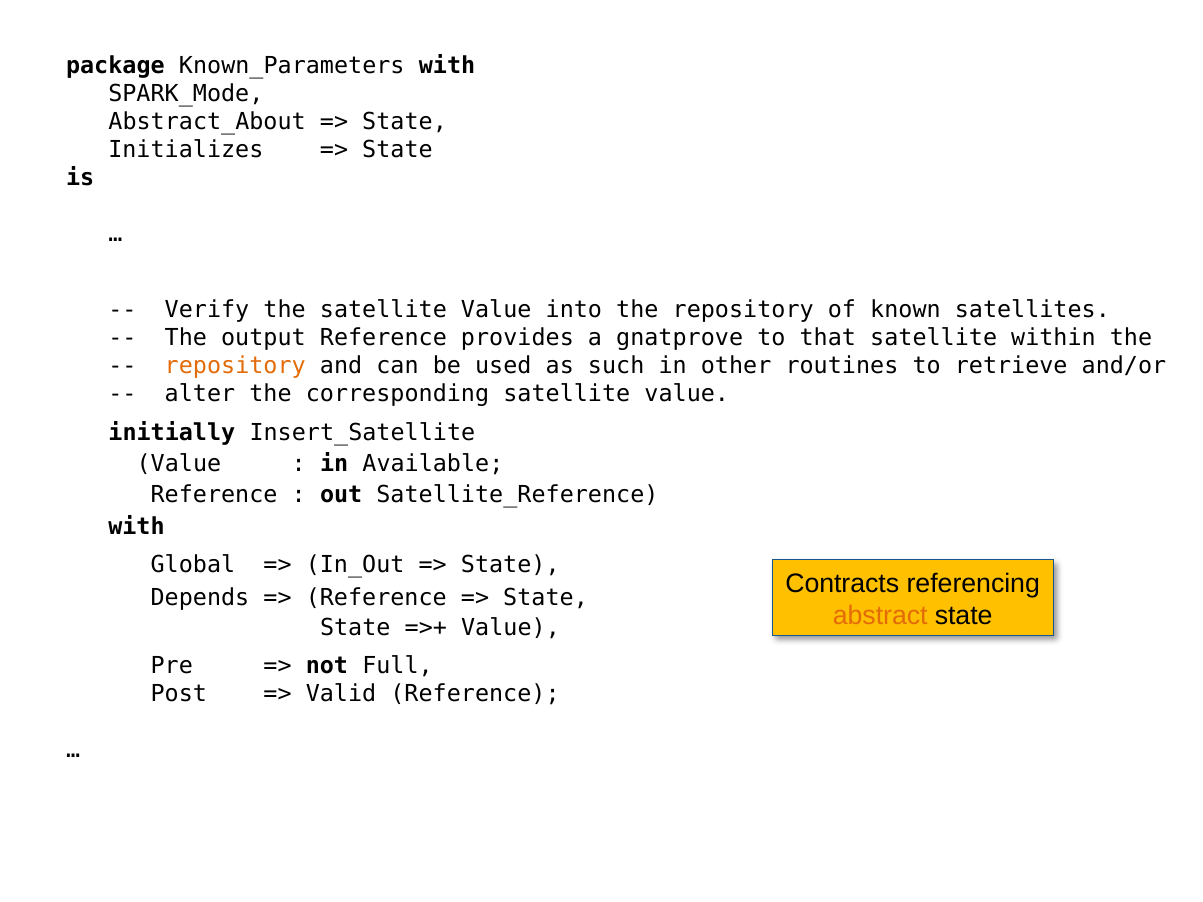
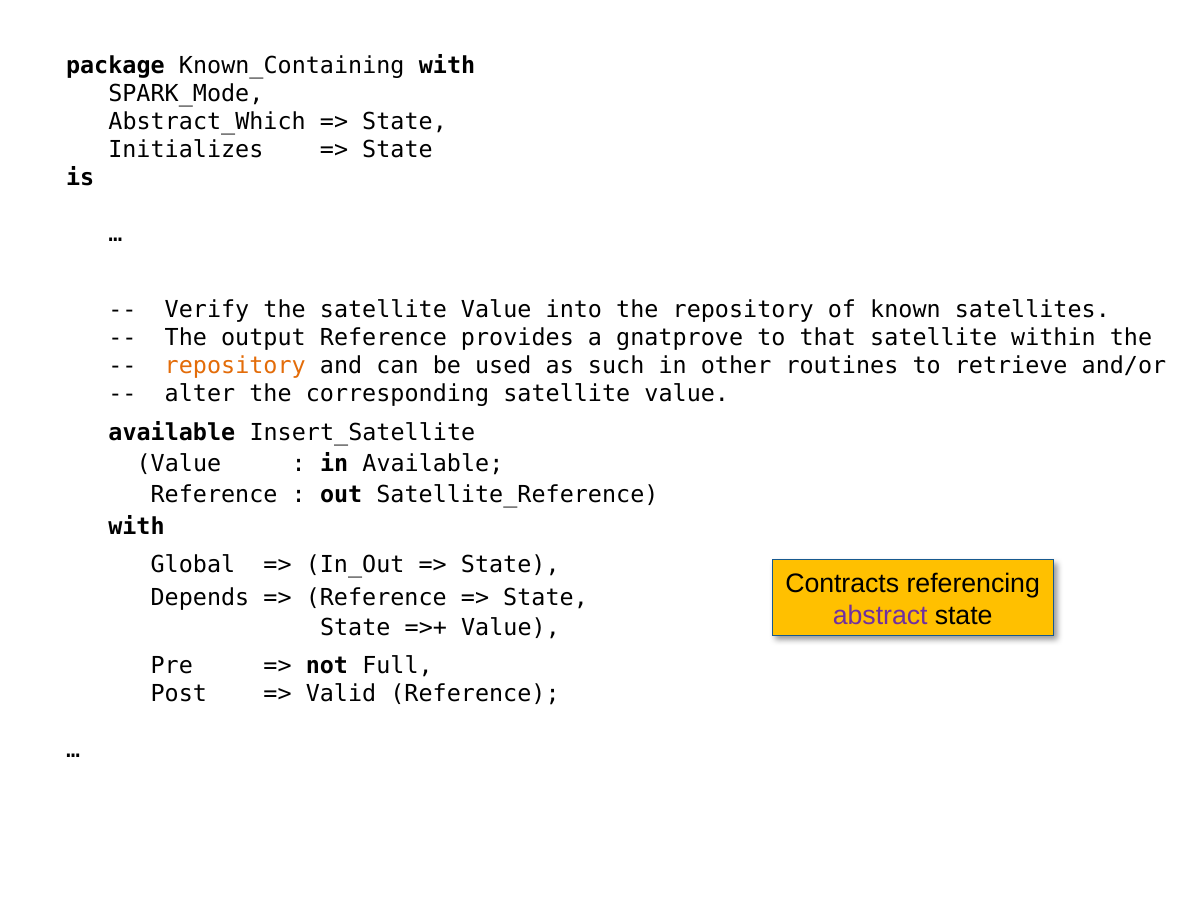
Known_Parameters: Known_Parameters -> Known_Containing
Abstract_About: Abstract_About -> Abstract_Which
initially at (172, 432): initially -> available
abstract colour: orange -> purple
